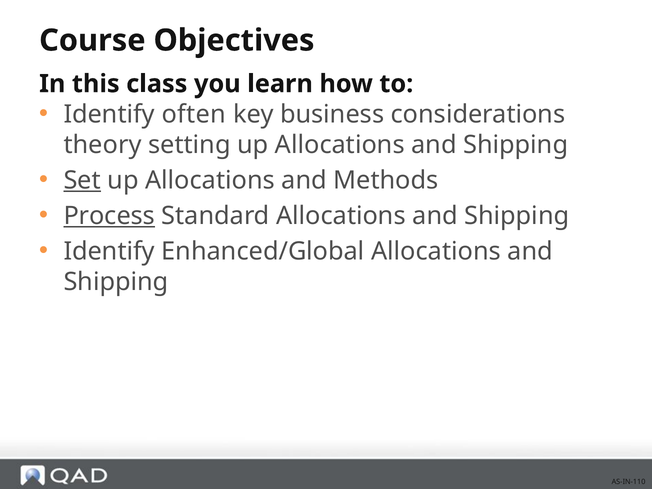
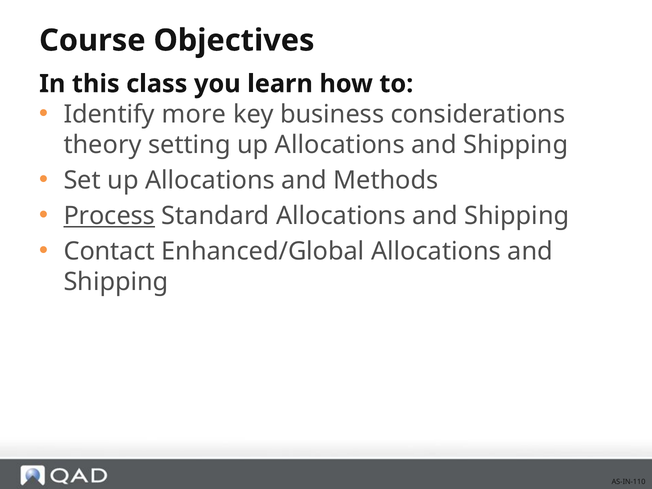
often: often -> more
Set underline: present -> none
Identify at (109, 251): Identify -> Contact
